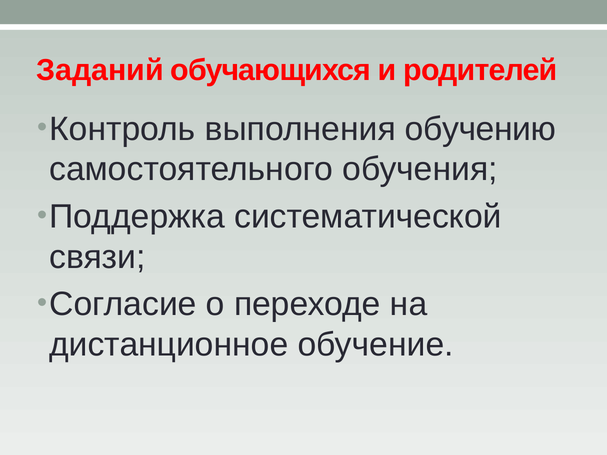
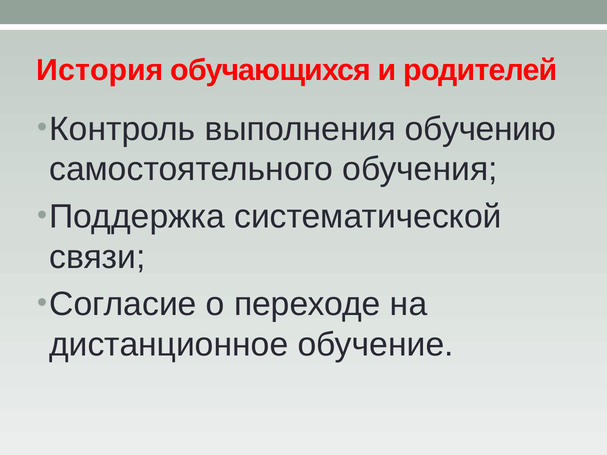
Заданий: Заданий -> История
